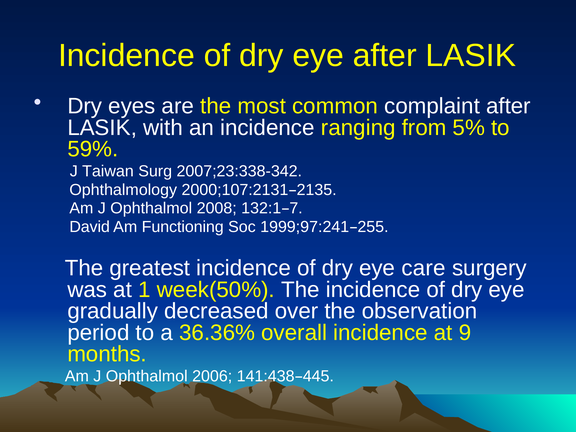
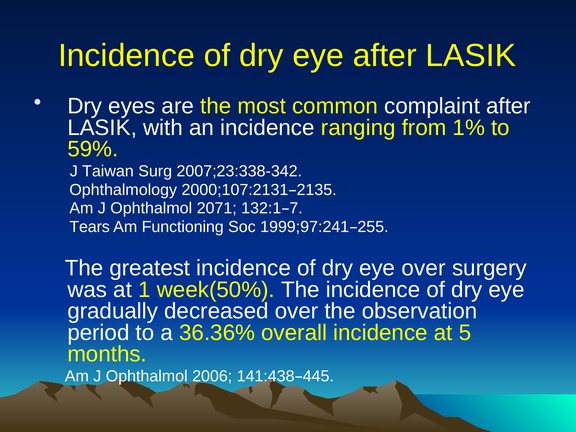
5%: 5% -> 1%
2008: 2008 -> 2071
David: David -> Tears
eye care: care -> over
9: 9 -> 5
